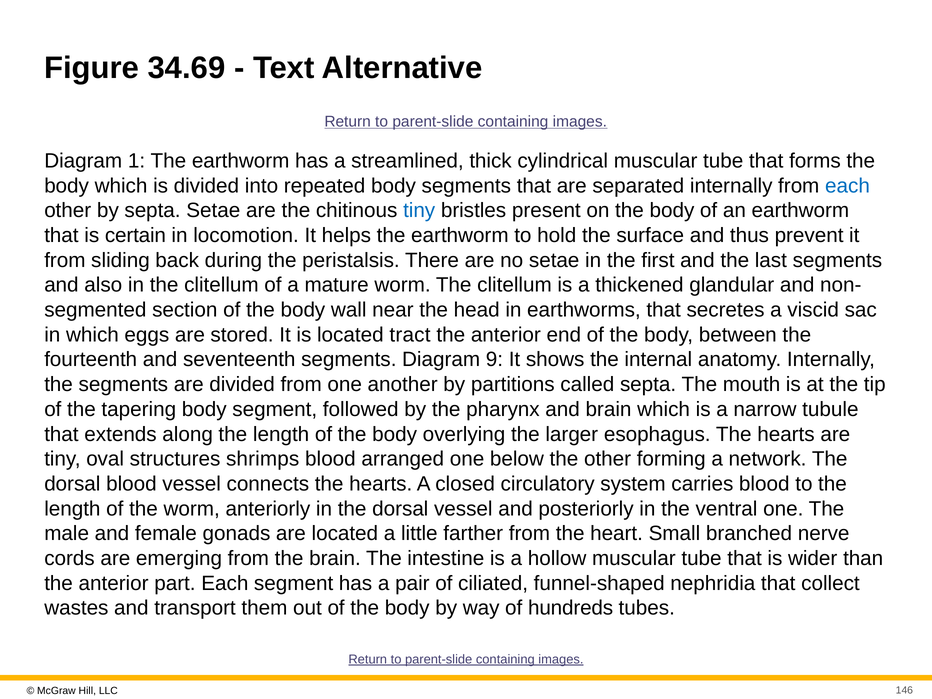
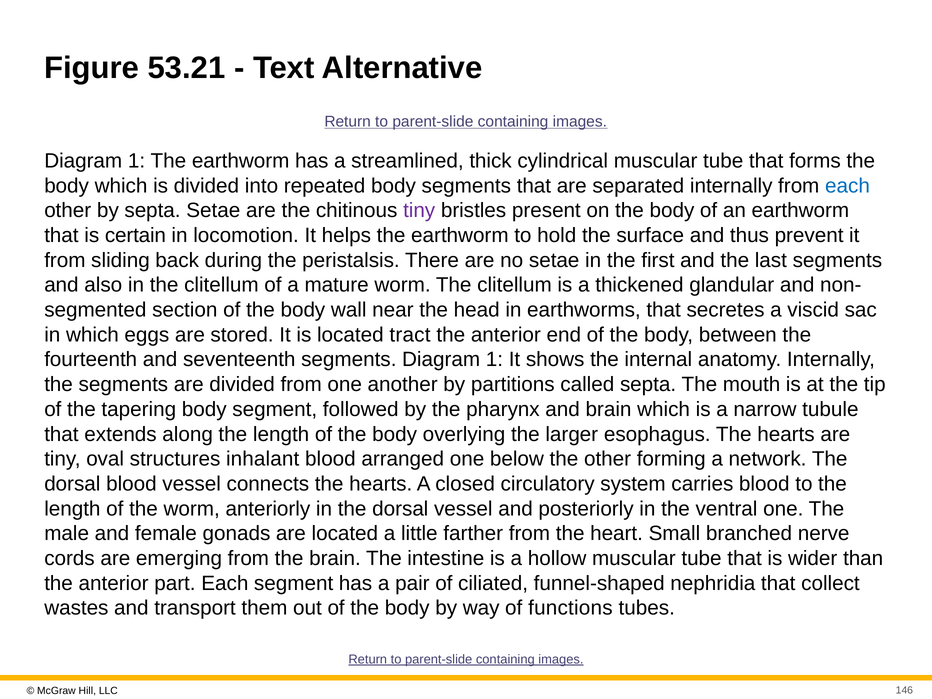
34.69: 34.69 -> 53.21
tiny at (419, 211) colour: blue -> purple
segments Diagram 9: 9 -> 1
shrimps: shrimps -> inhalant
hundreds: hundreds -> functions
